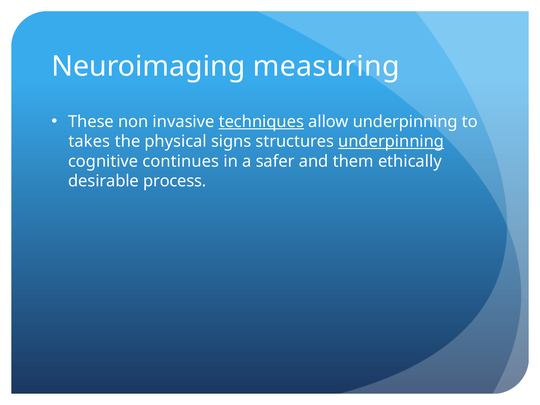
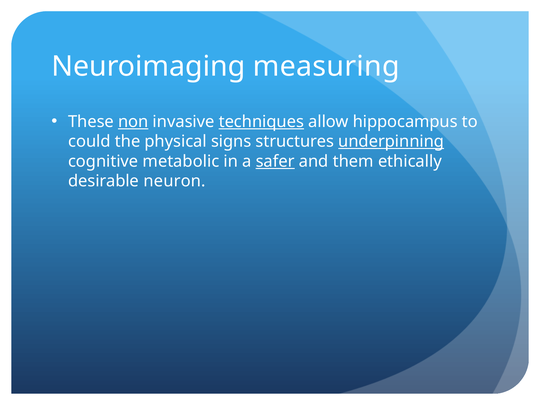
non underline: none -> present
allow underpinning: underpinning -> hippocampus
takes: takes -> could
continues: continues -> metabolic
safer underline: none -> present
process: process -> neuron
